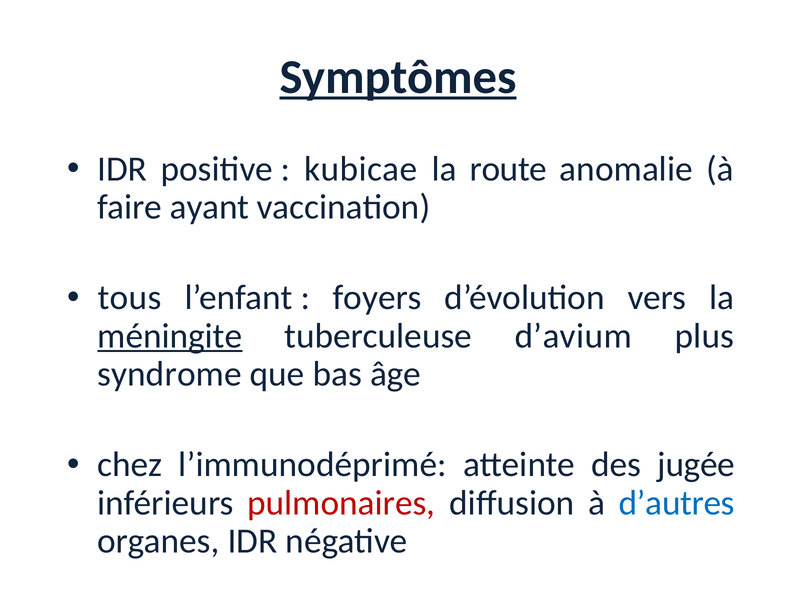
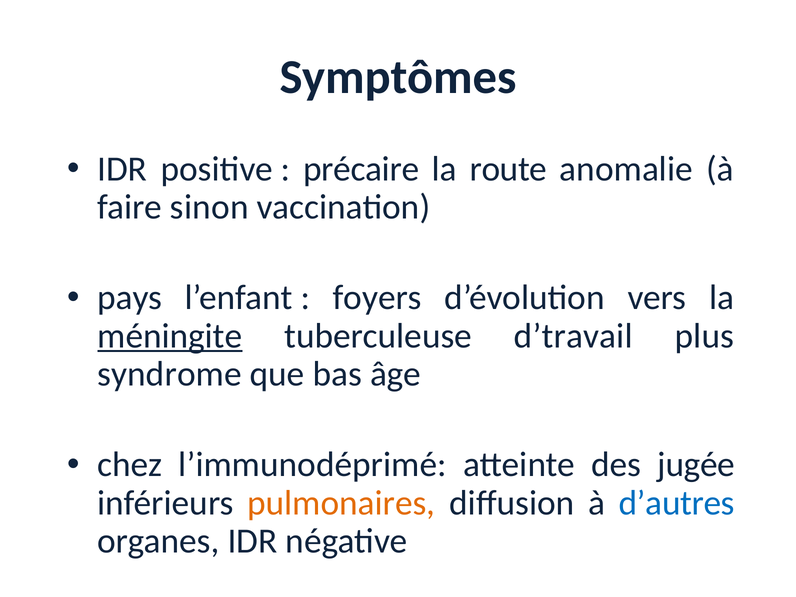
Symptômes underline: present -> none
kubicae: kubicae -> précaire
ayant: ayant -> sinon
tous: tous -> pays
d’avium: d’avium -> d’travail
pulmonaires colour: red -> orange
